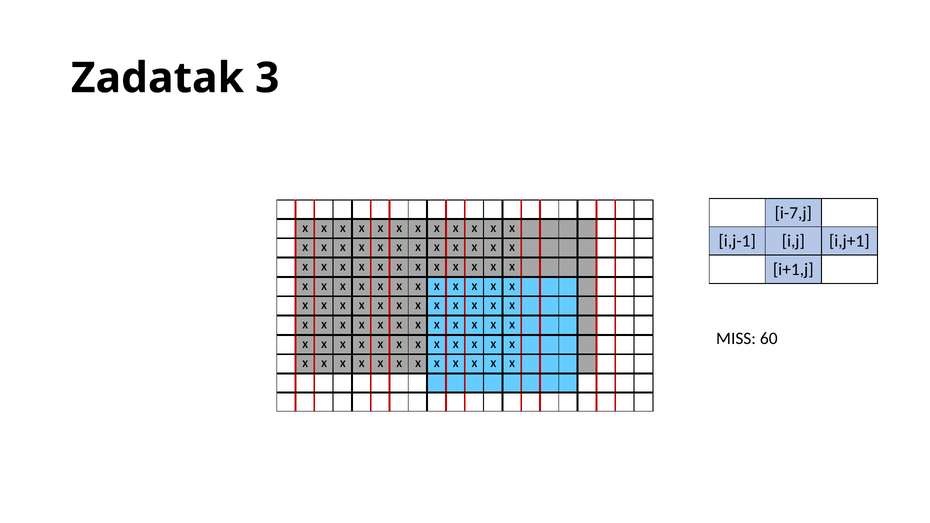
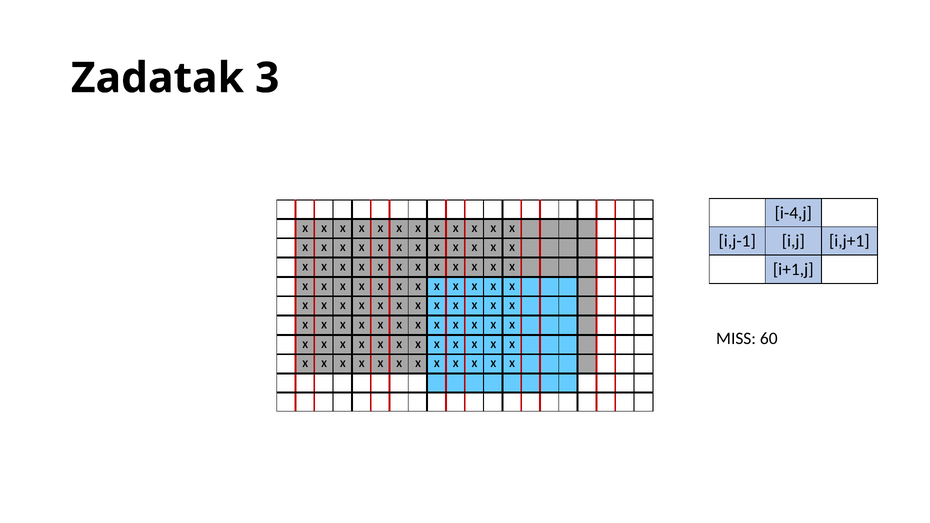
i-7,j: i-7,j -> i-4,j
